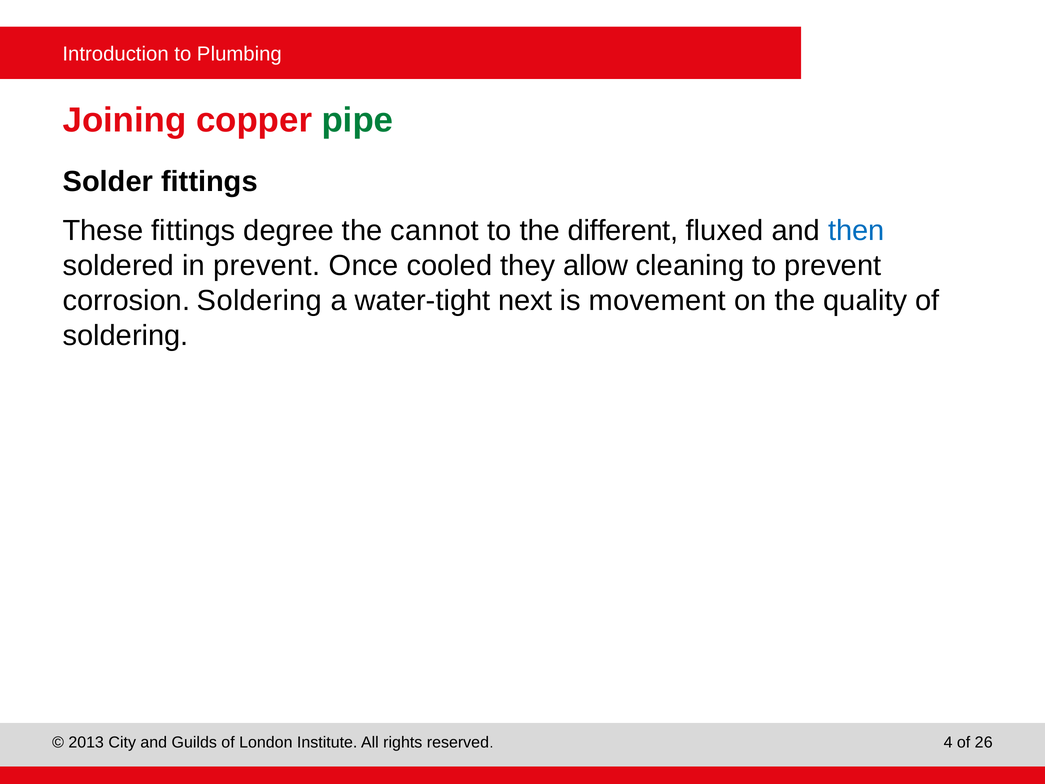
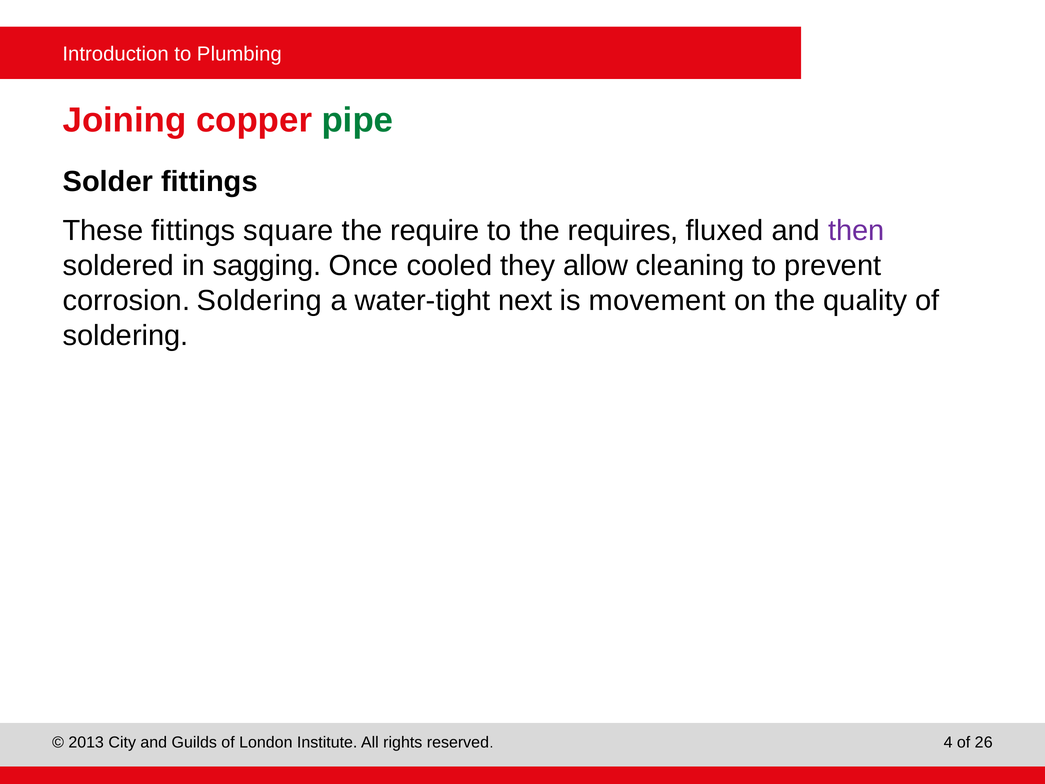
degree: degree -> square
cannot: cannot -> require
different: different -> requires
then colour: blue -> purple
in prevent: prevent -> sagging
